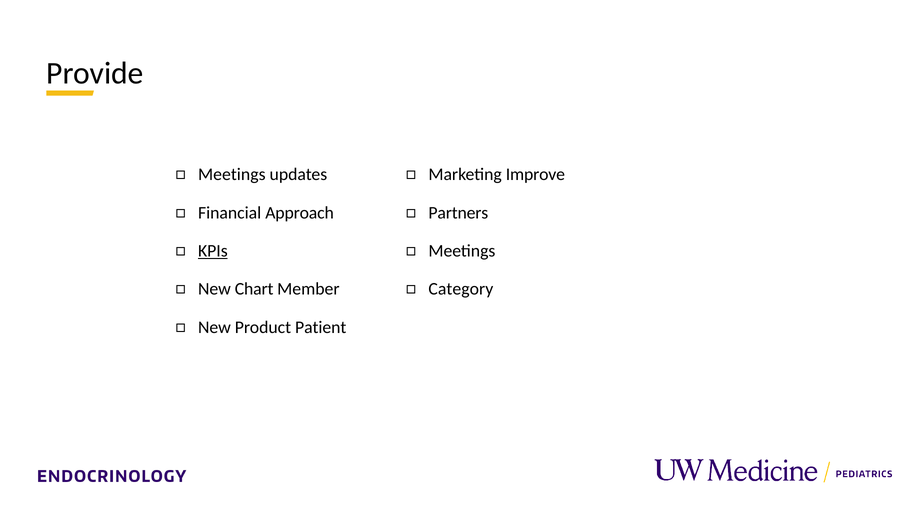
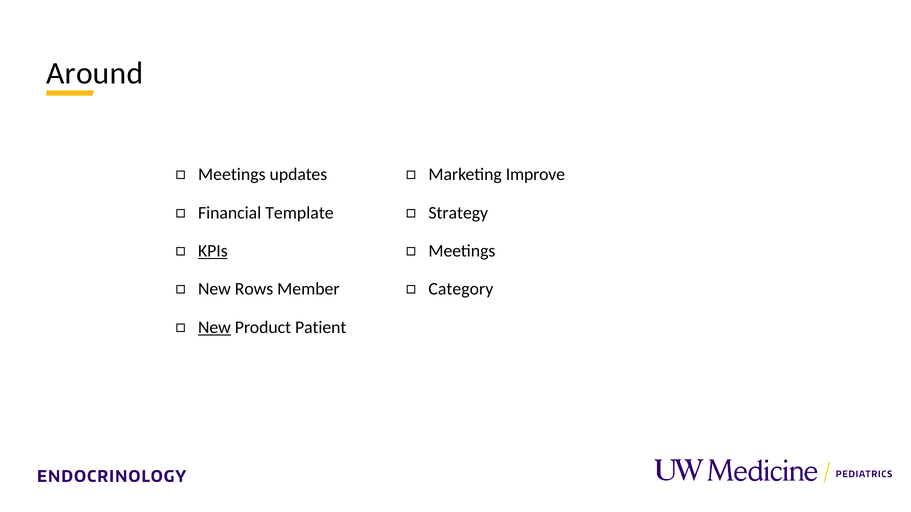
Provide: Provide -> Around
Approach: Approach -> Template
Partners: Partners -> Strategy
Chart: Chart -> Rows
New at (214, 328) underline: none -> present
